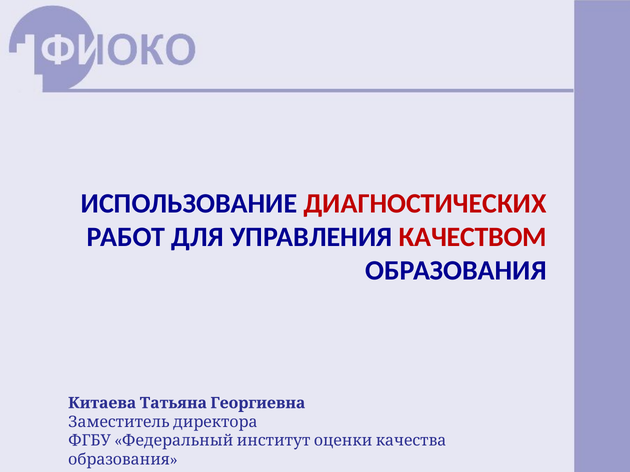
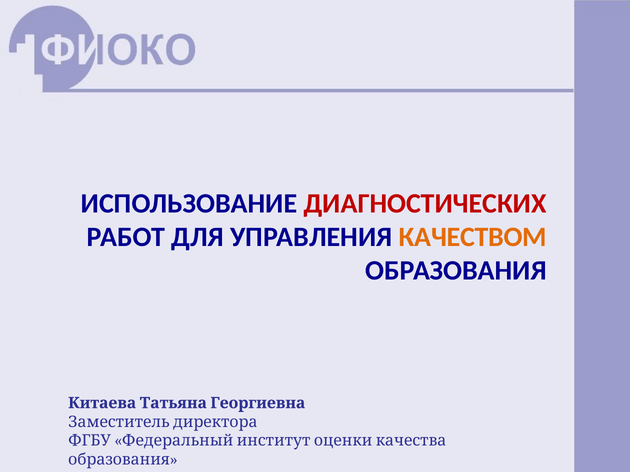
КАЧЕСТВОМ colour: red -> orange
